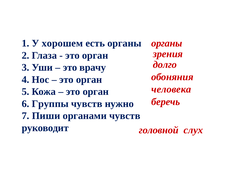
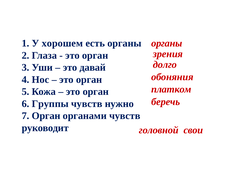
врачу: врачу -> давай
человека: человека -> платком
7 Пиши: Пиши -> Орган
слух: слух -> свои
